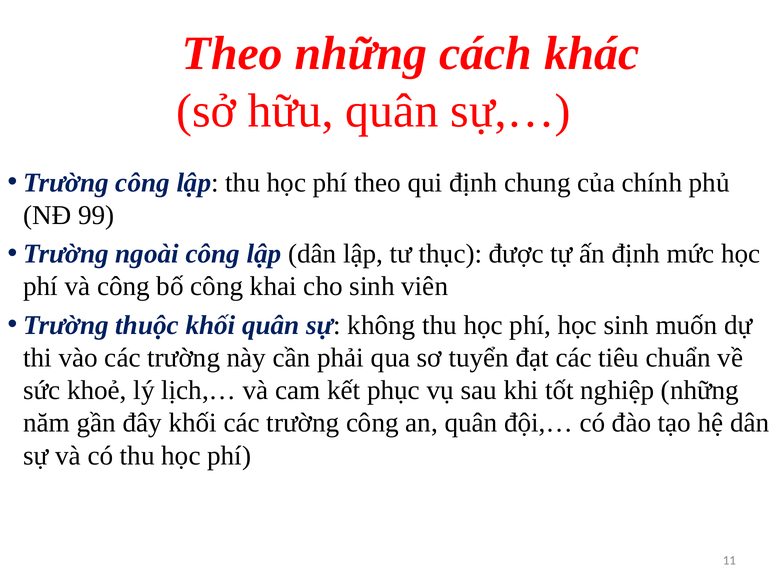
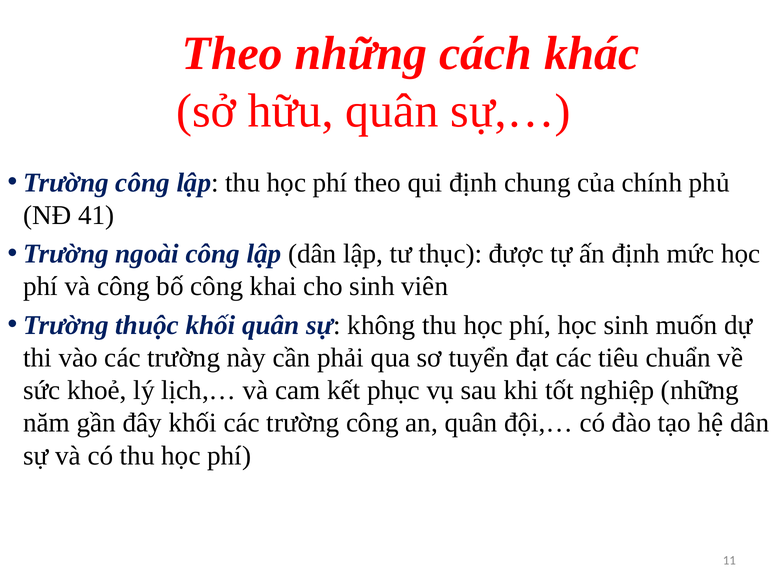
99: 99 -> 41
